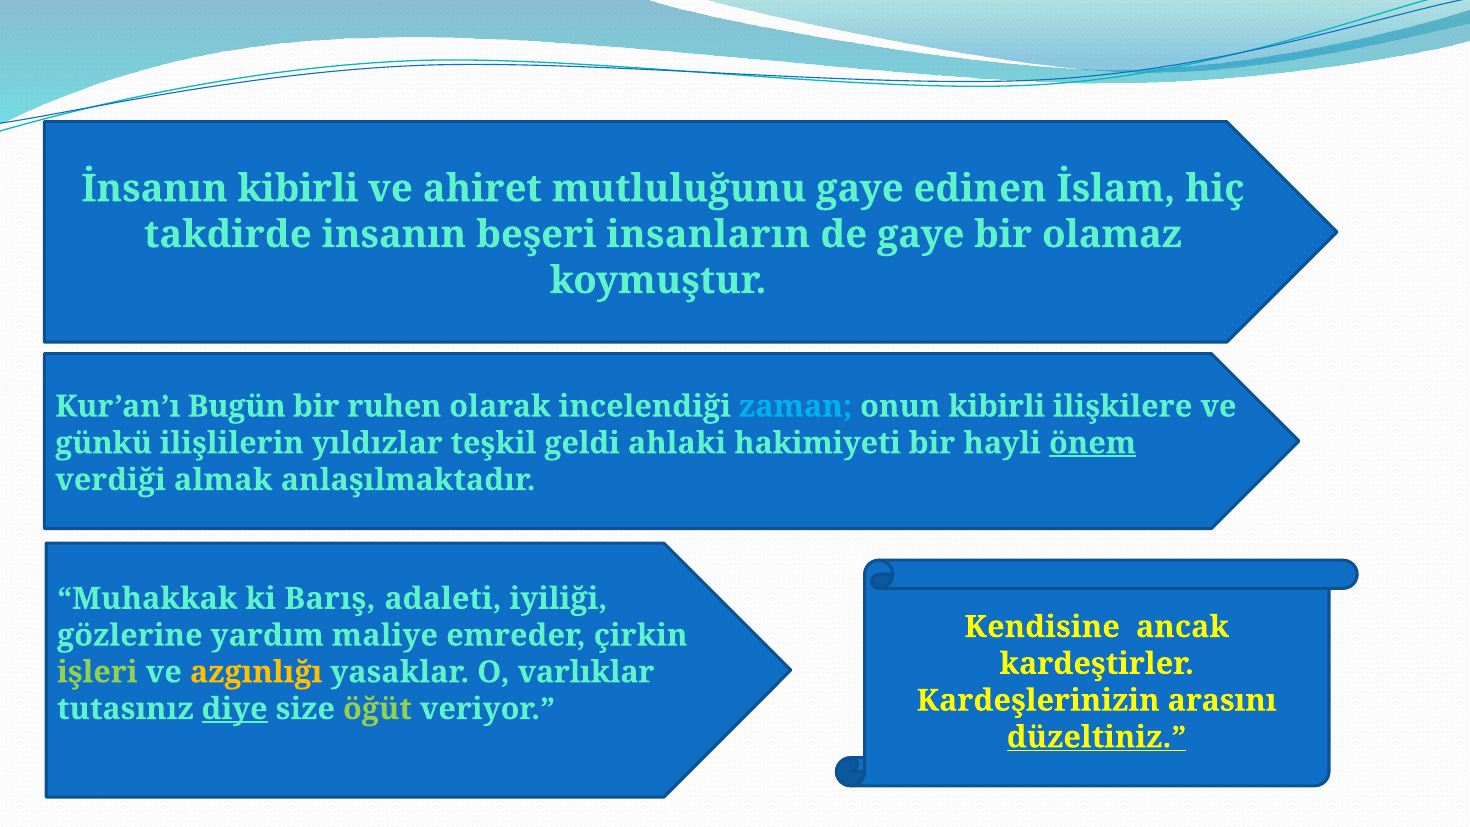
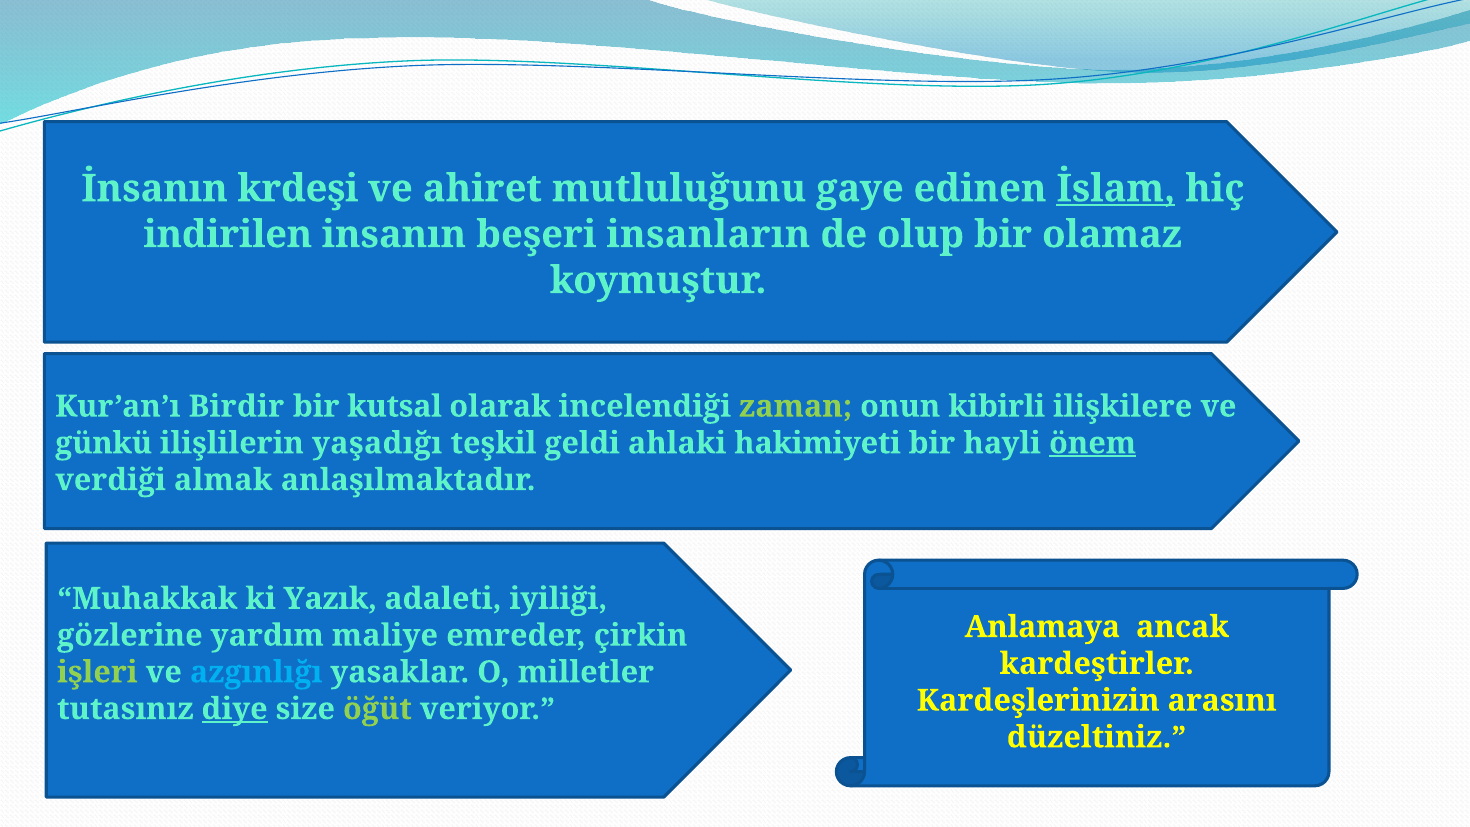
İnsanın kibirli: kibirli -> krdeşi
İslam underline: none -> present
takdirde: takdirde -> indirilen
de gaye: gaye -> olup
Bugün: Bugün -> Birdir
ruhen: ruhen -> kutsal
zaman colour: light blue -> light green
yıldızlar: yıldızlar -> yaşadığı
Barış: Barış -> Yazık
Kendisine: Kendisine -> Anlamaya
azgınlığı colour: yellow -> light blue
varlıklar: varlıklar -> milletler
düzeltiniz underline: present -> none
